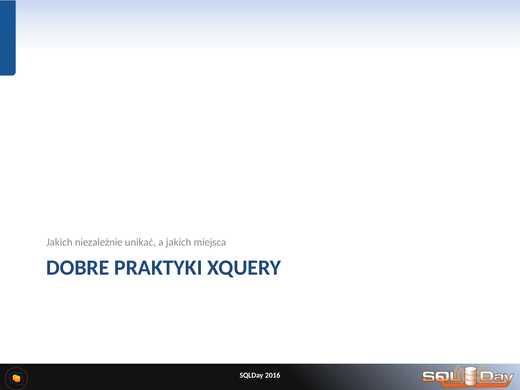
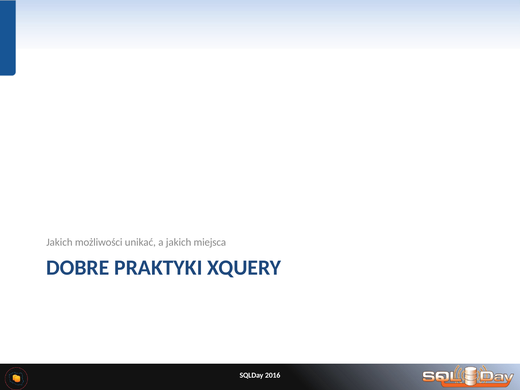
niezależnie: niezależnie -> możliwości
